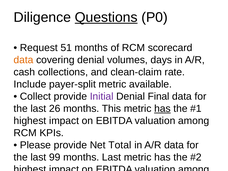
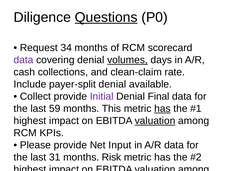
51: 51 -> 34
data at (24, 60) colour: orange -> purple
volumes underline: none -> present
payer-split metric: metric -> denial
26: 26 -> 59
valuation at (155, 121) underline: none -> present
Total: Total -> Input
99: 99 -> 31
months Last: Last -> Risk
